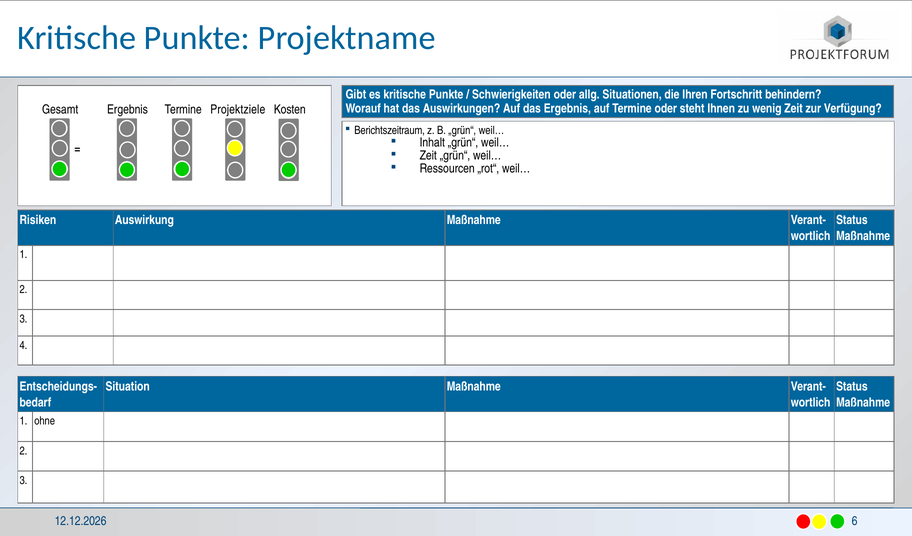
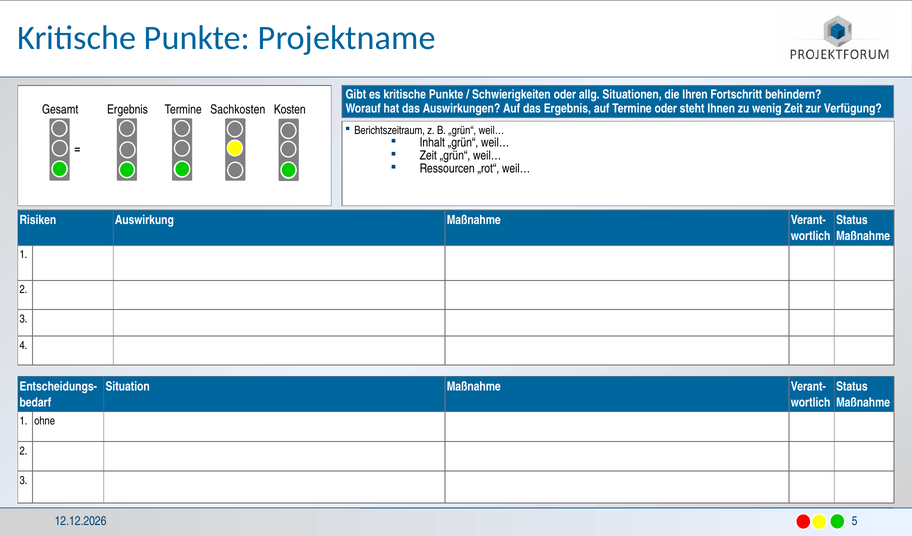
Projektziele: Projektziele -> Sachkosten
6: 6 -> 5
